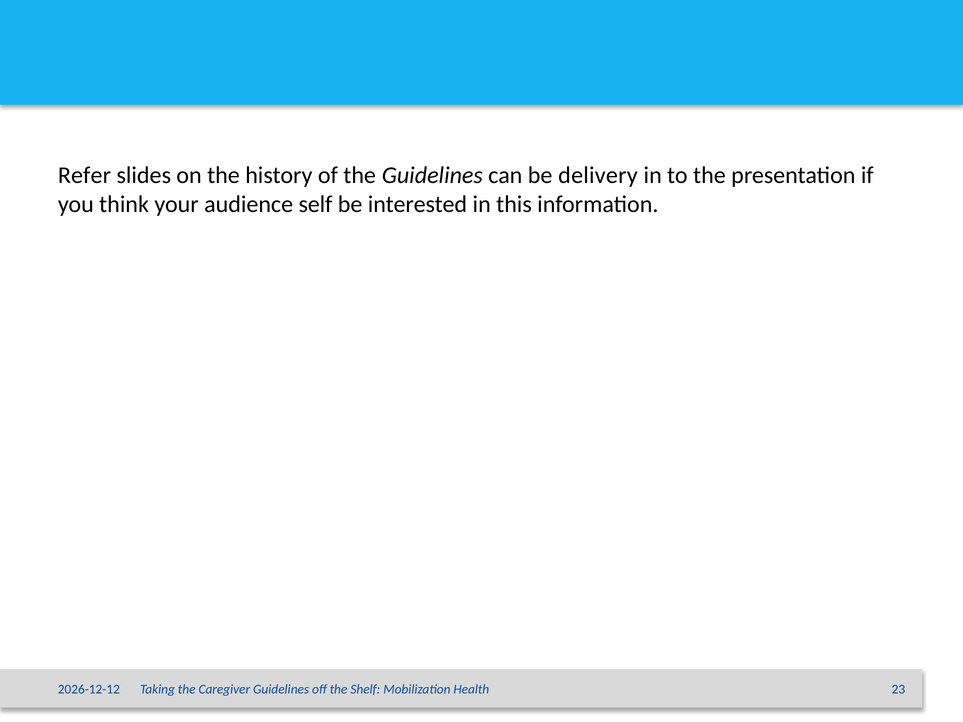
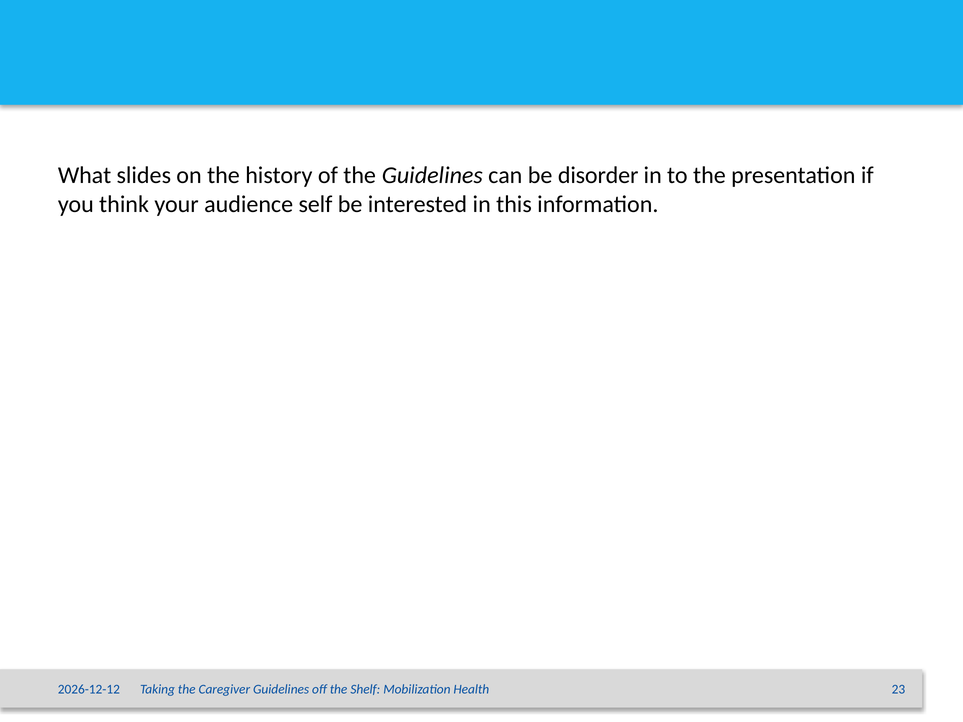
Refer: Refer -> What
delivery: delivery -> disorder
